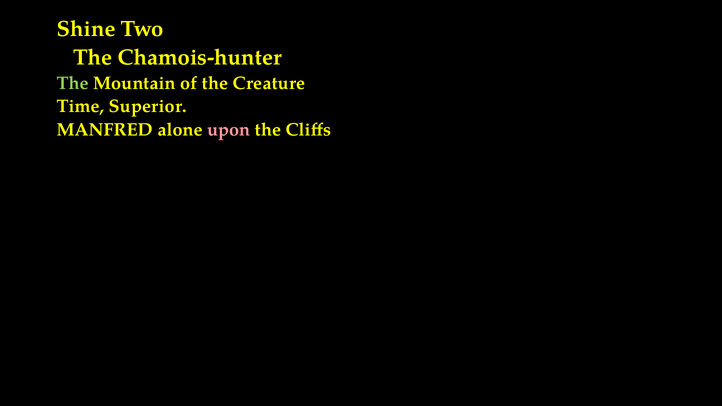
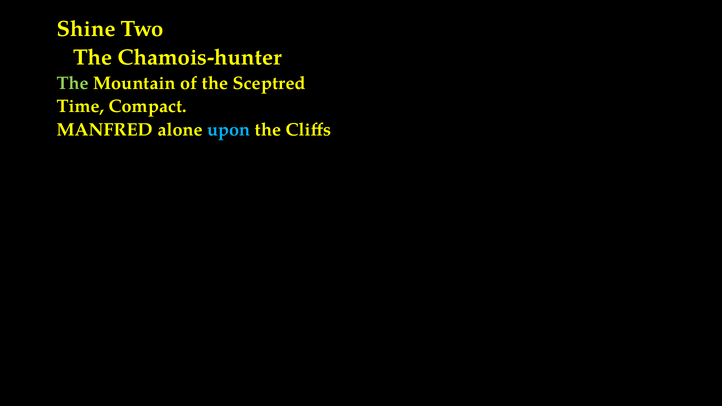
Creature: Creature -> Sceptred
Superior: Superior -> Compact
upon colour: pink -> light blue
